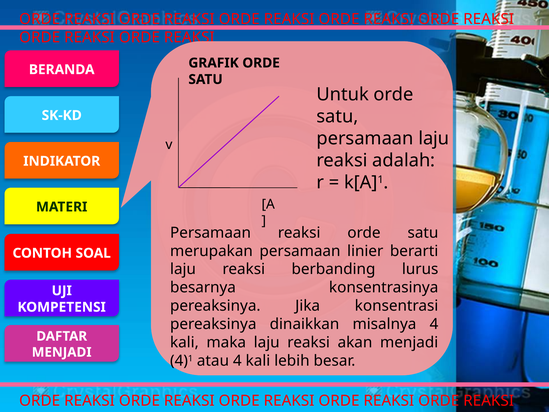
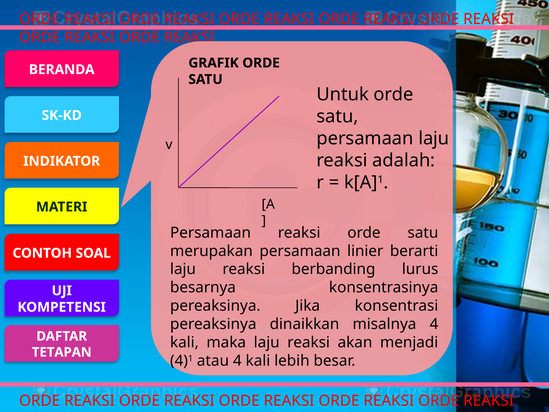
MENJADI at (62, 352): MENJADI -> TETAPAN
